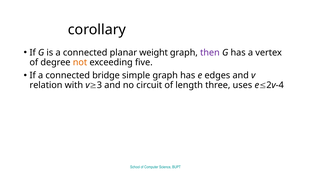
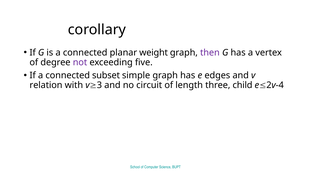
not colour: orange -> purple
bridge: bridge -> subset
uses: uses -> child
